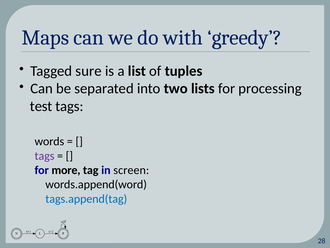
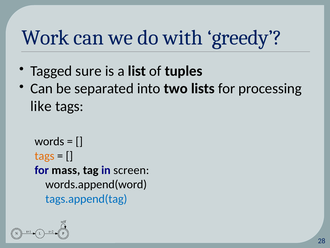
Maps: Maps -> Work
test: test -> like
tags at (45, 156) colour: purple -> orange
more: more -> mass
